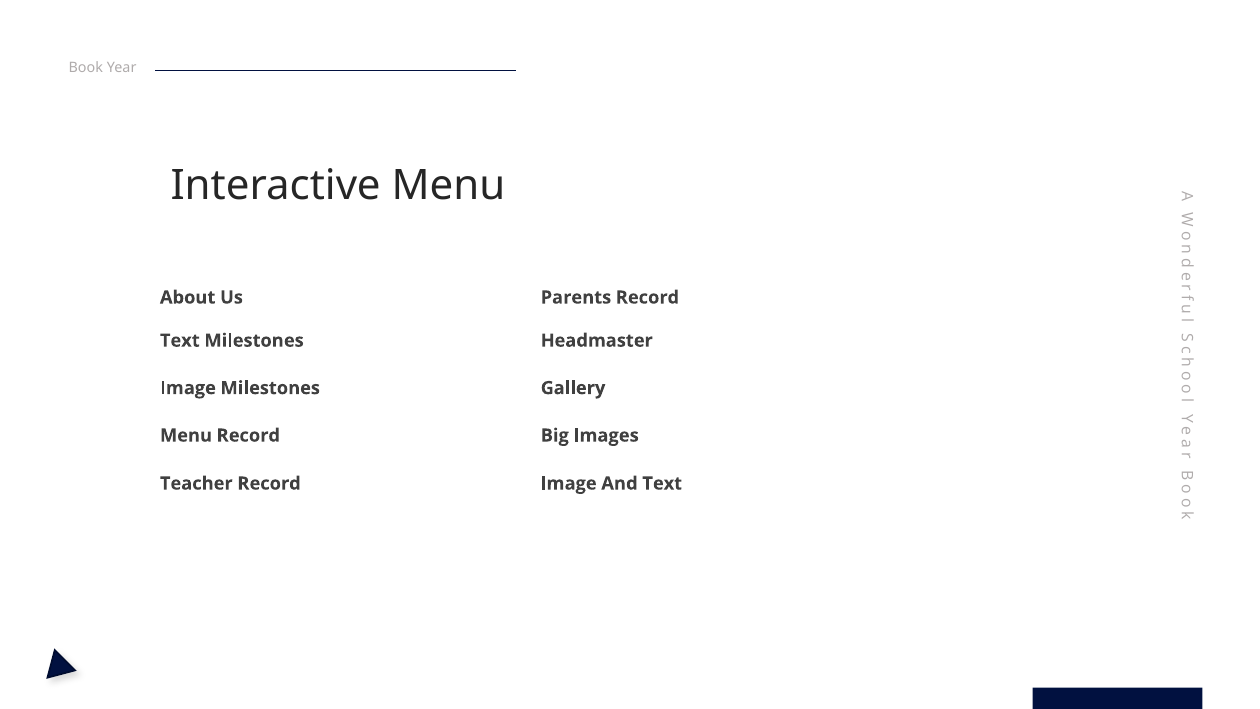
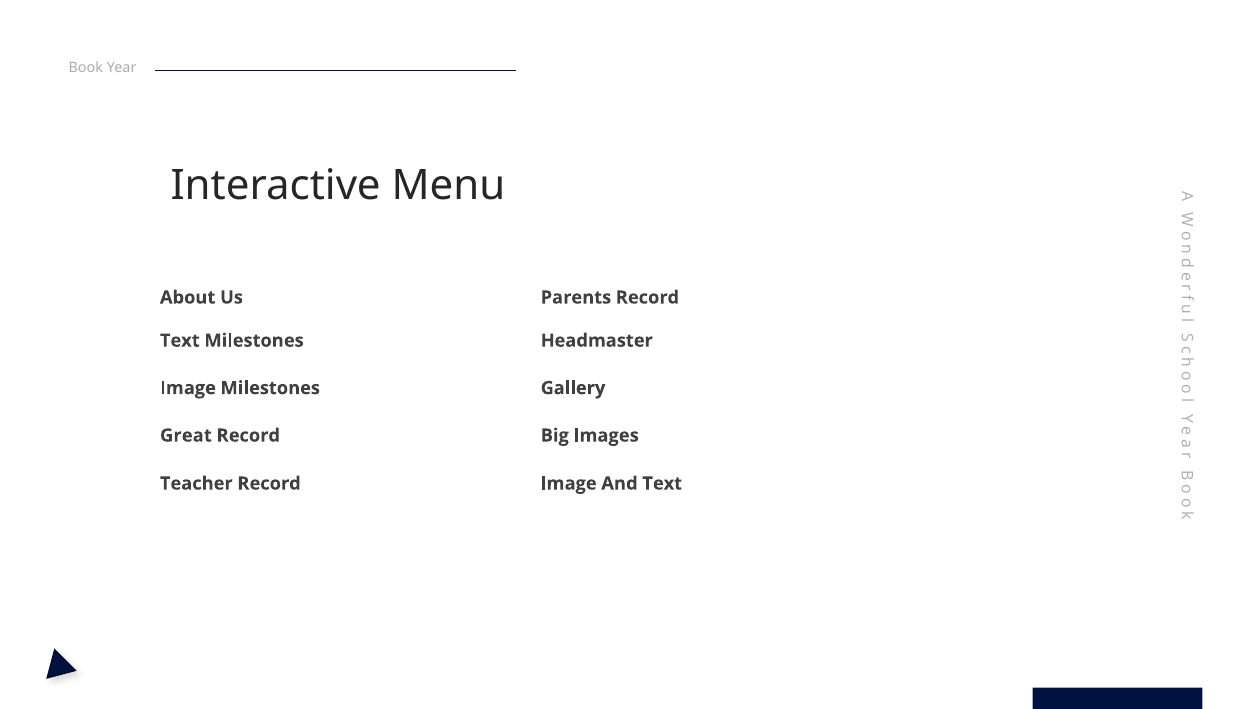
Menu at (186, 435): Menu -> Great
